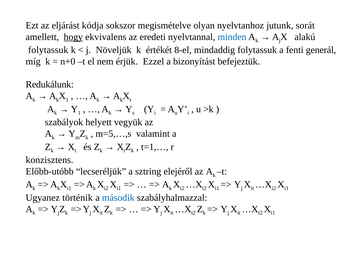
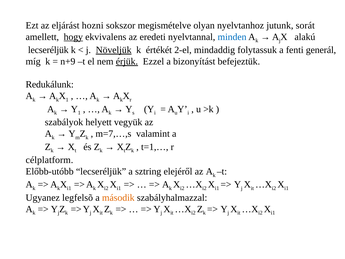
kódja: kódja -> hozni
folytassuk at (48, 50): folytassuk -> lecseréljük
Növeljük underline: none -> present
8-el: 8-el -> 2-el
n+0: n+0 -> n+9
érjük underline: none -> present
m=5,…,s: m=5,…,s -> m=7,…,s
konzisztens: konzisztens -> célplatform
történik: történik -> legfelsõ
második colour: blue -> orange
